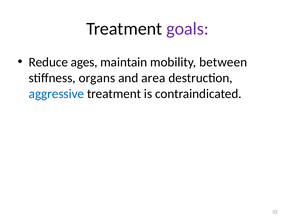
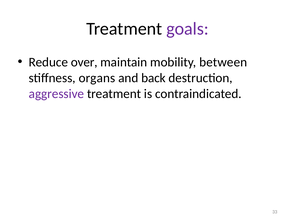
ages: ages -> over
area: area -> back
aggressive colour: blue -> purple
